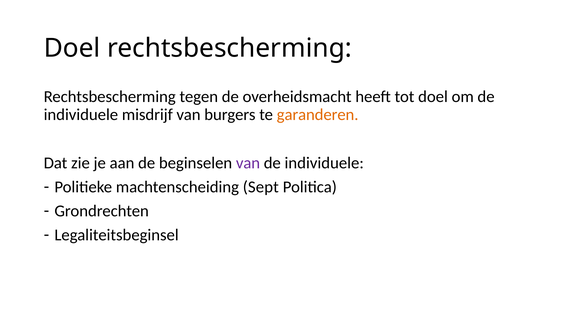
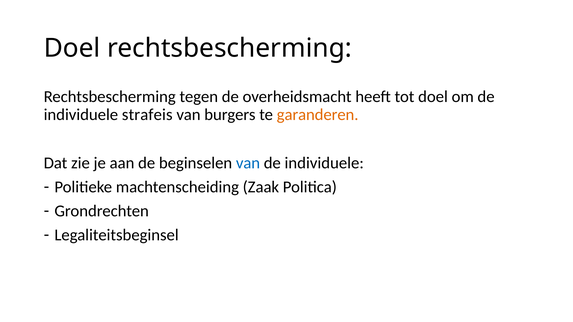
misdrijf: misdrijf -> strafeis
van at (248, 163) colour: purple -> blue
Sept: Sept -> Zaak
